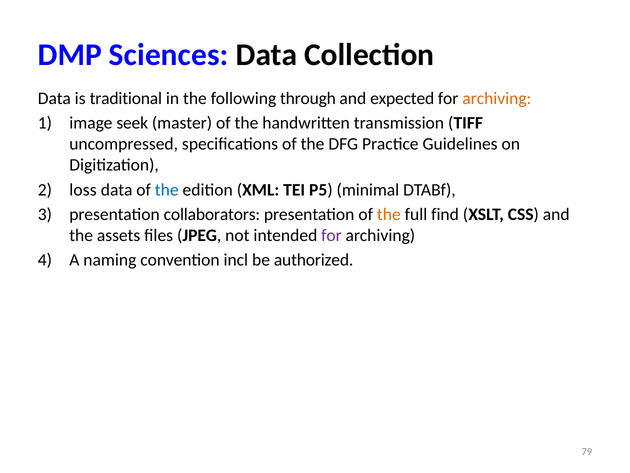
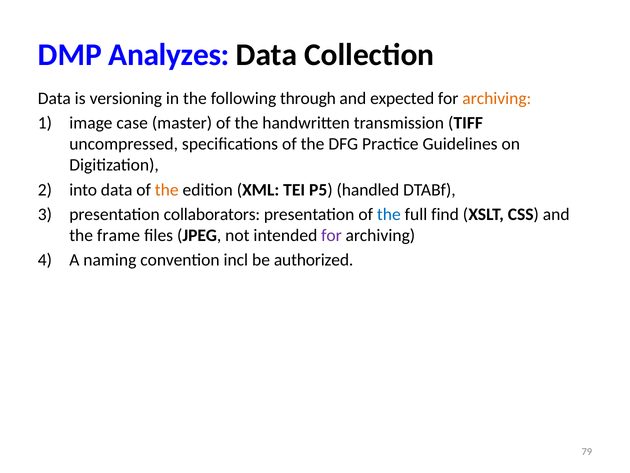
Sciences: Sciences -> Analyzes
traditional: traditional -> versioning
seek: seek -> case
loss: loss -> into
the at (167, 190) colour: blue -> orange
minimal: minimal -> handled
the at (389, 214) colour: orange -> blue
assets: assets -> frame
